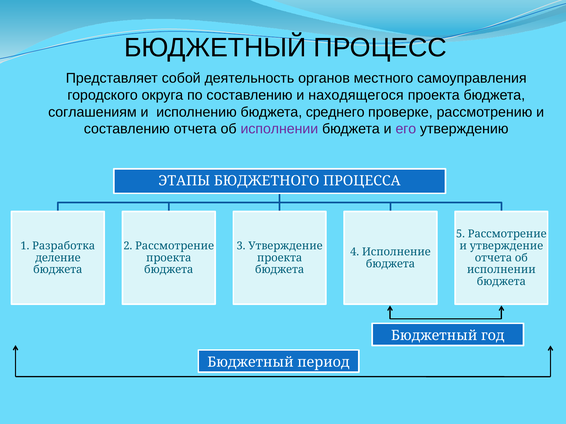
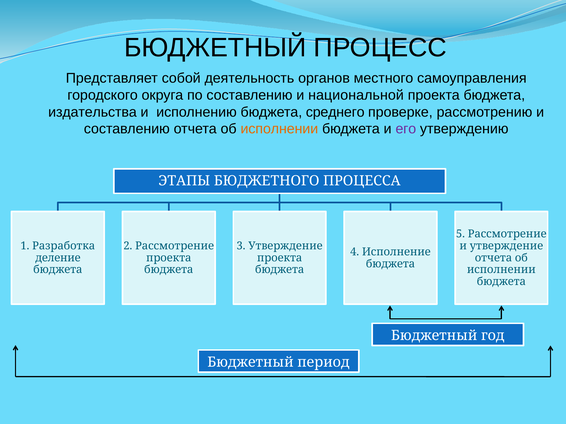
находящегося: находящегося -> национальной
соглашениям: соглашениям -> издательства
исполнении at (279, 129) colour: purple -> orange
